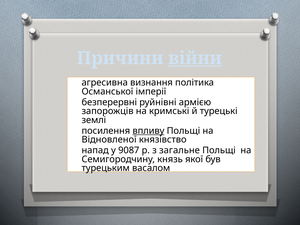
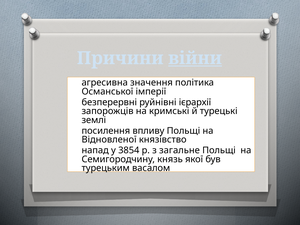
визнання: визнання -> значення
армією: армією -> ієрархії
впливу underline: present -> none
9087: 9087 -> 3854
